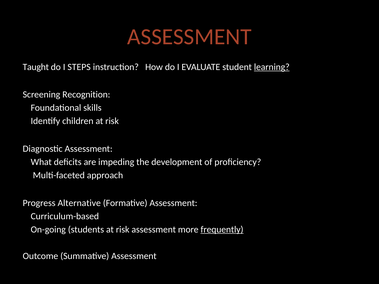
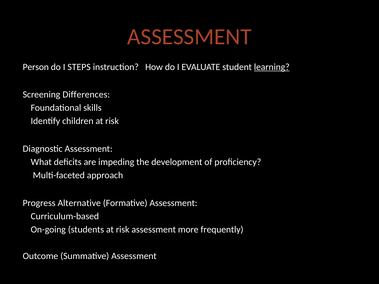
Taught: Taught -> Person
Recognition: Recognition -> Differences
frequently underline: present -> none
